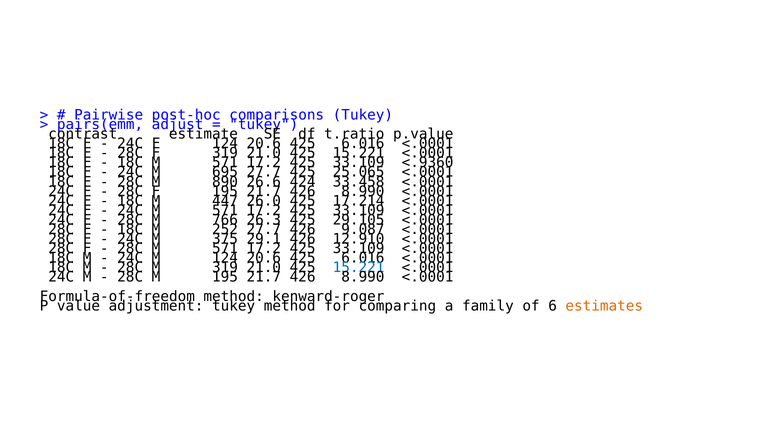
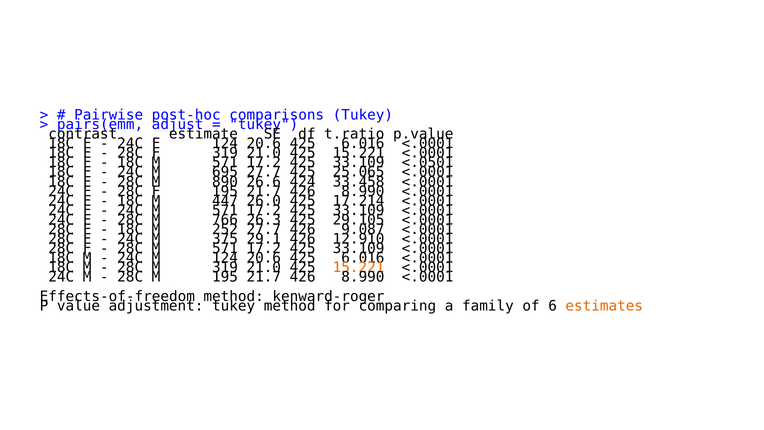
<.9360: <.9360 -> <.0501
15.221 at (359, 268) colour: blue -> orange
Formula-of-freedom: Formula-of-freedom -> Effects-of-freedom
